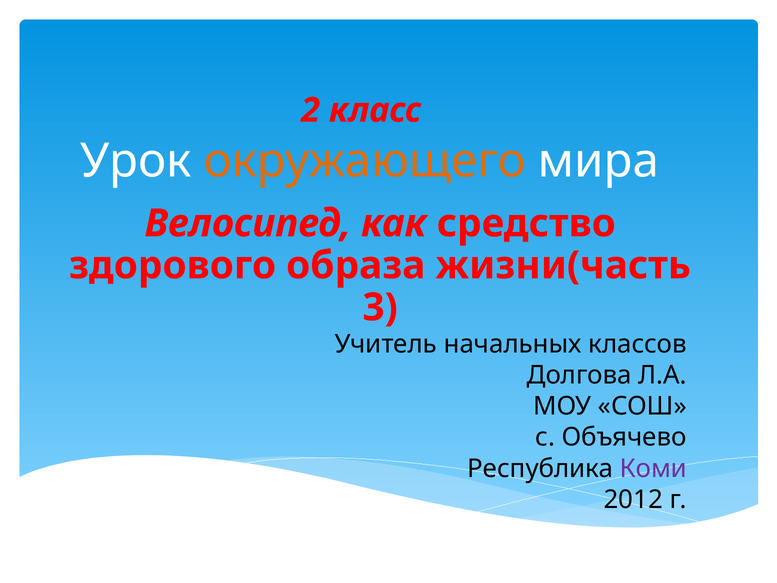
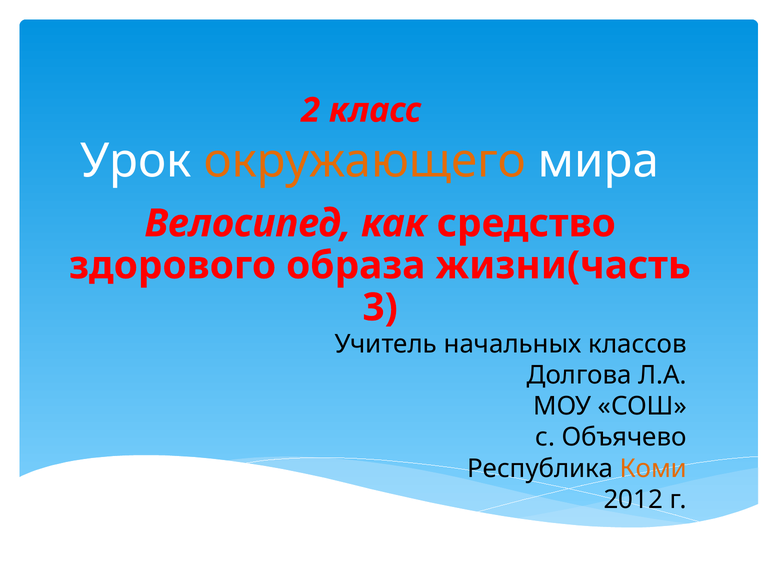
Коми colour: purple -> orange
